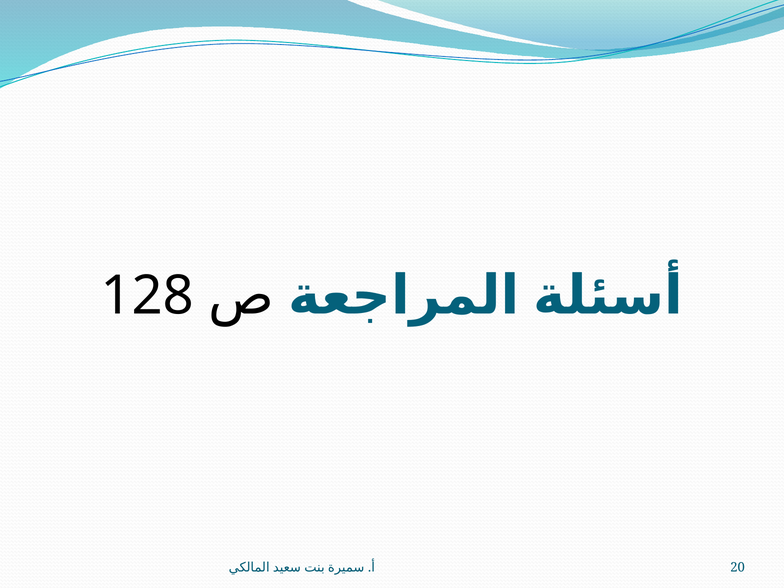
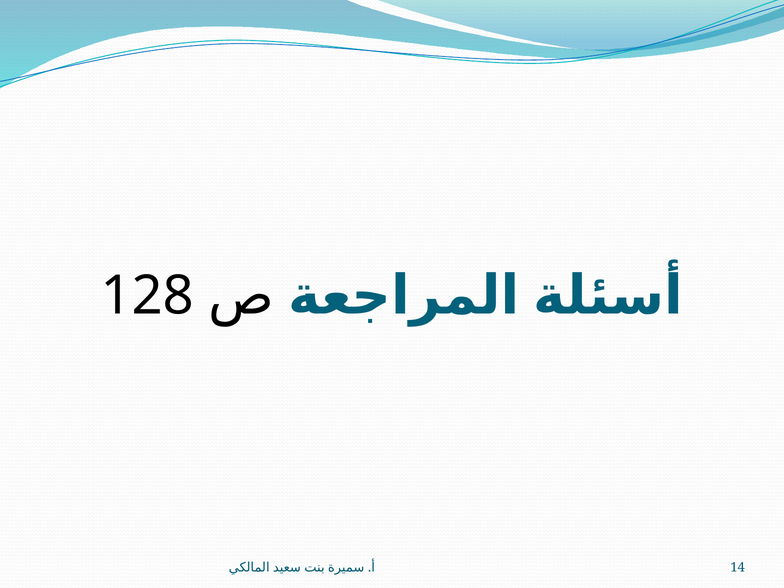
20: 20 -> 14
